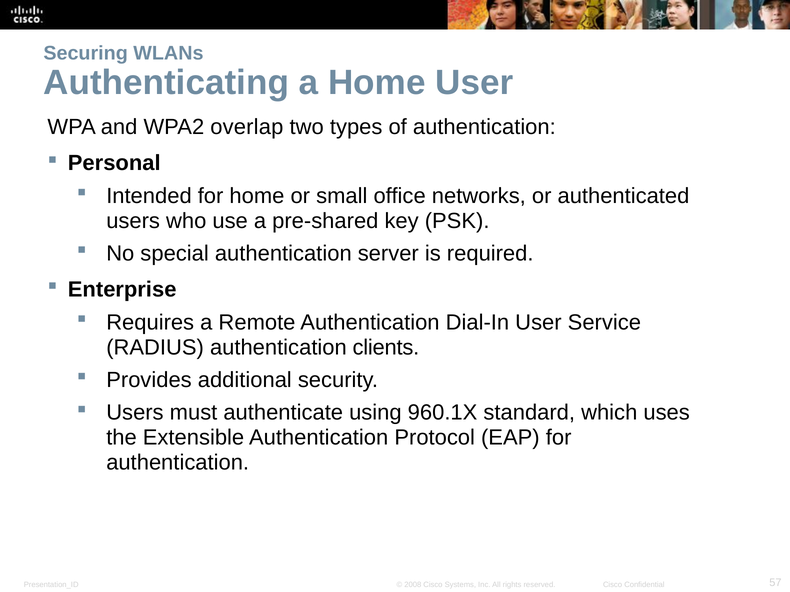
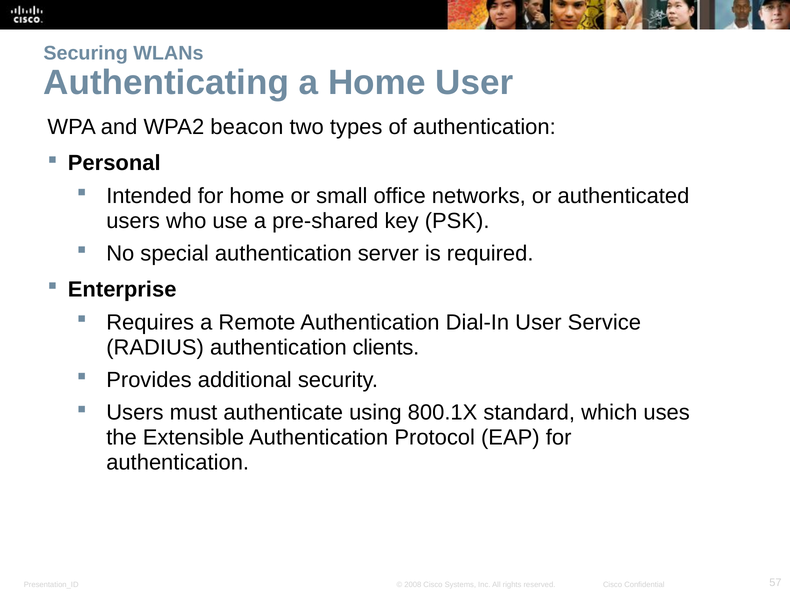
overlap: overlap -> beacon
960.1X: 960.1X -> 800.1X
